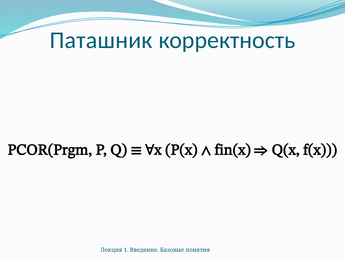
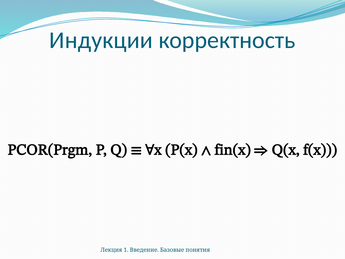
Паташник: Паташник -> Индукции
